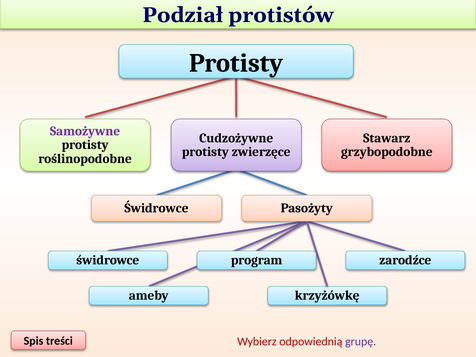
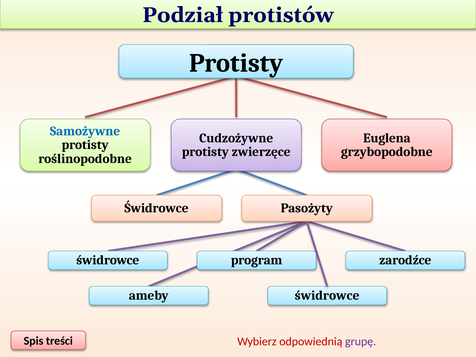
Samożywne colour: purple -> blue
Stawarz: Stawarz -> Euglena
ameby krzyżówkę: krzyżówkę -> świdrowce
